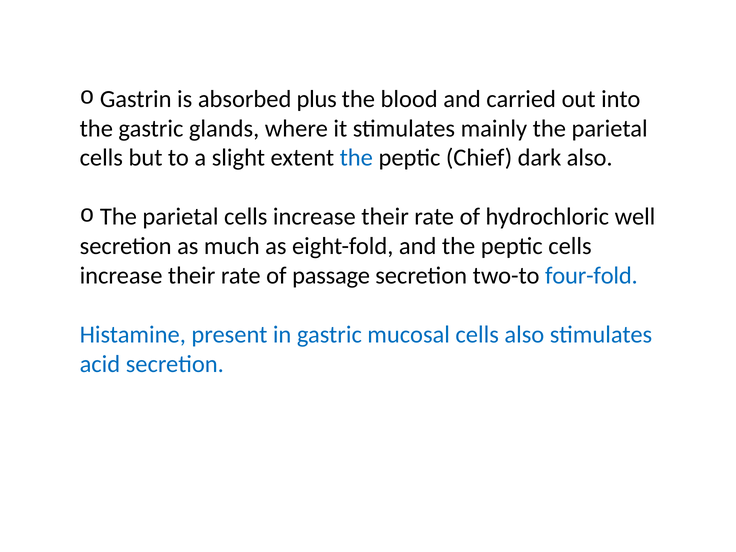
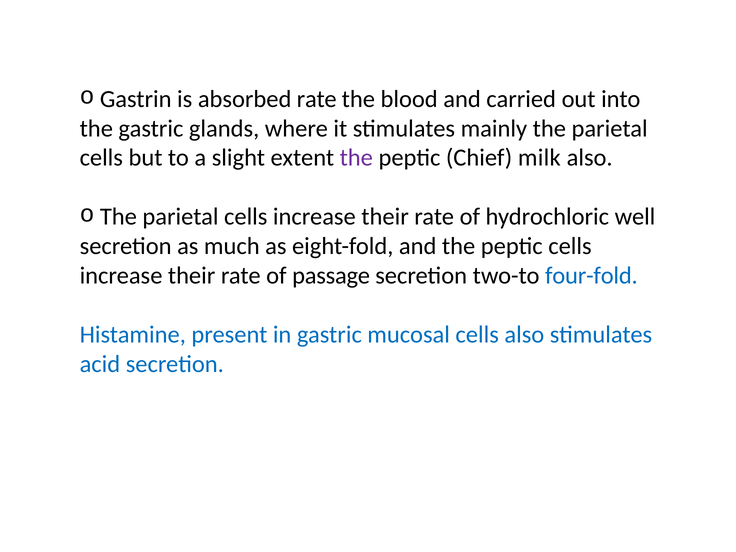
absorbed plus: plus -> rate
the at (356, 158) colour: blue -> purple
dark: dark -> milk
